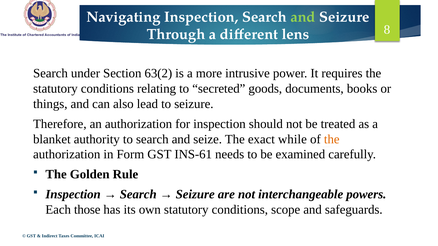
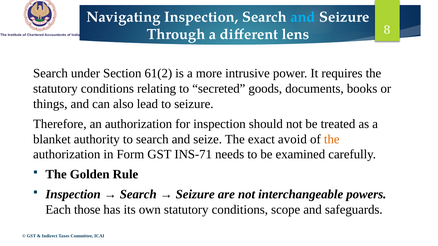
and at (303, 17) colour: light green -> light blue
63(2: 63(2 -> 61(2
while: while -> avoid
INS-61: INS-61 -> INS-71
